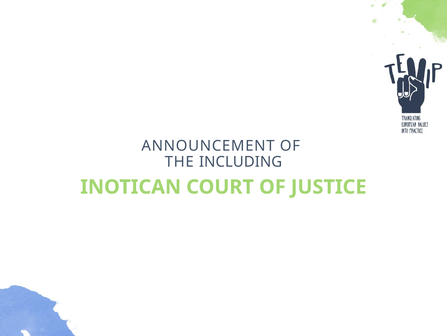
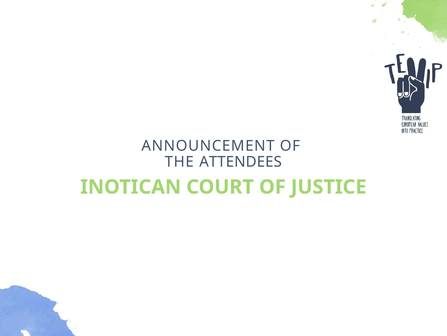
INCLUDING: INCLUDING -> ATTENDEES
